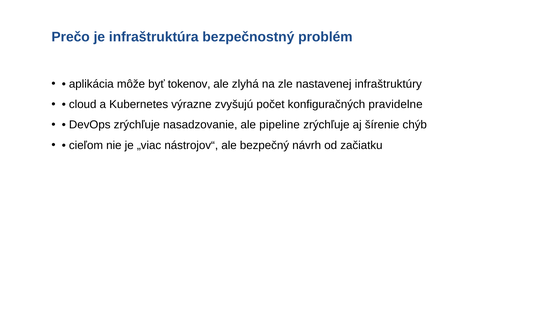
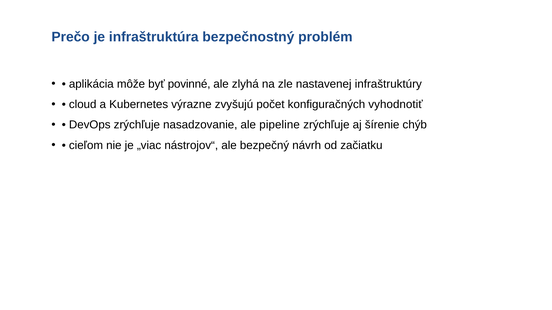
tokenov: tokenov -> povinné
pravidelne: pravidelne -> vyhodnotiť
